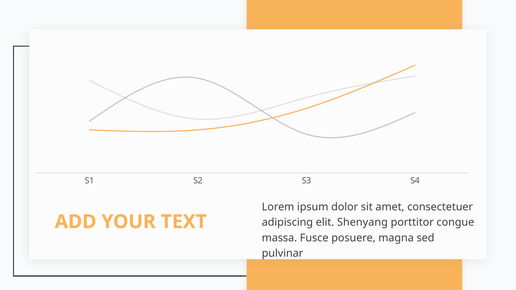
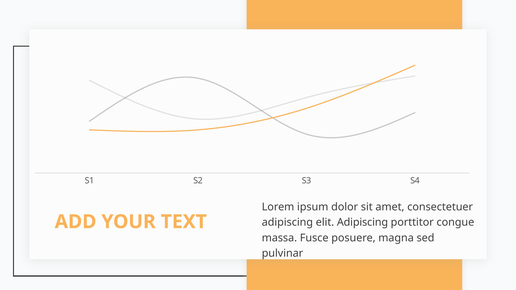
elit Shenyang: Shenyang -> Adipiscing
